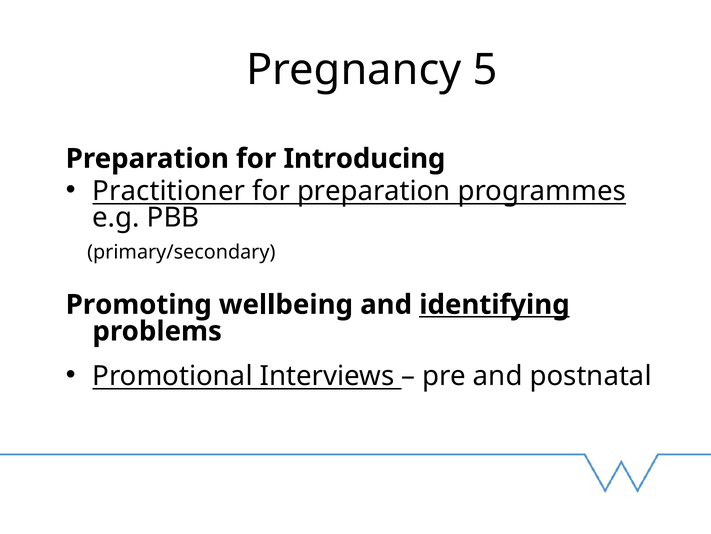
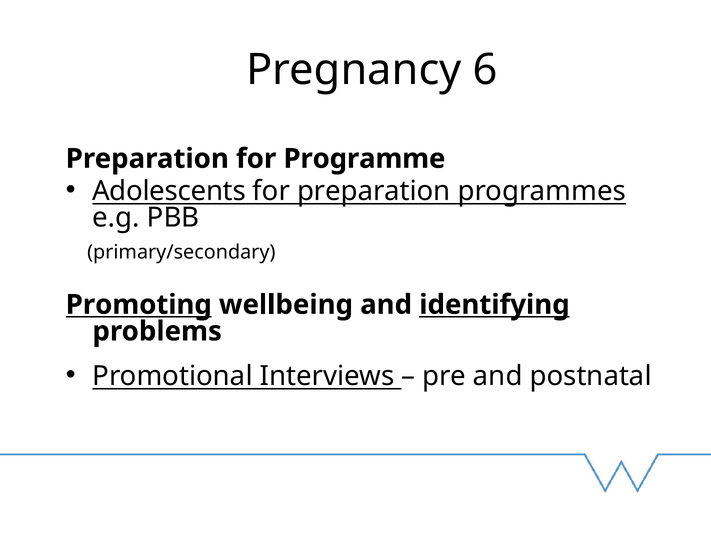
5: 5 -> 6
Introducing: Introducing -> Programme
Practitioner: Practitioner -> Adolescents
Promoting underline: none -> present
